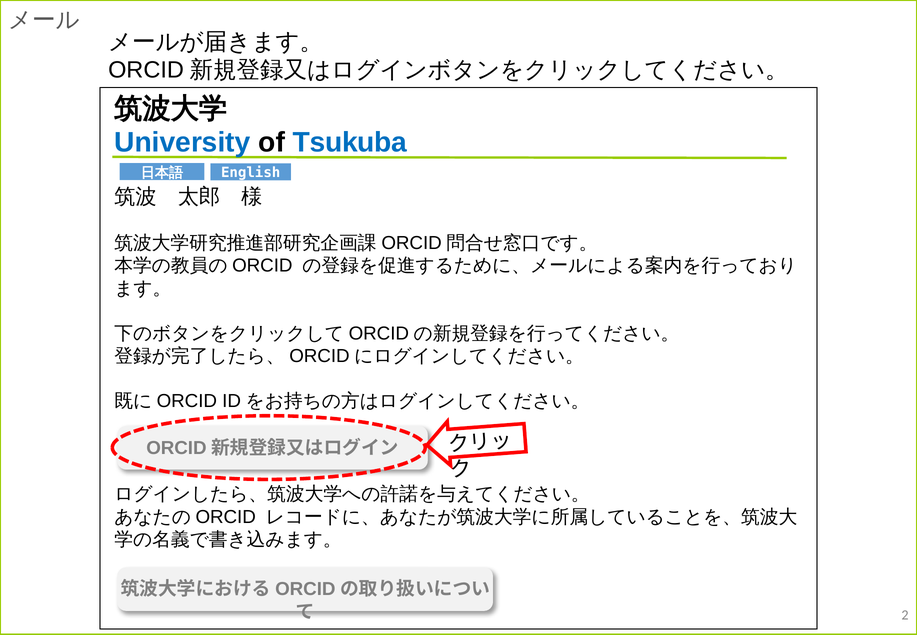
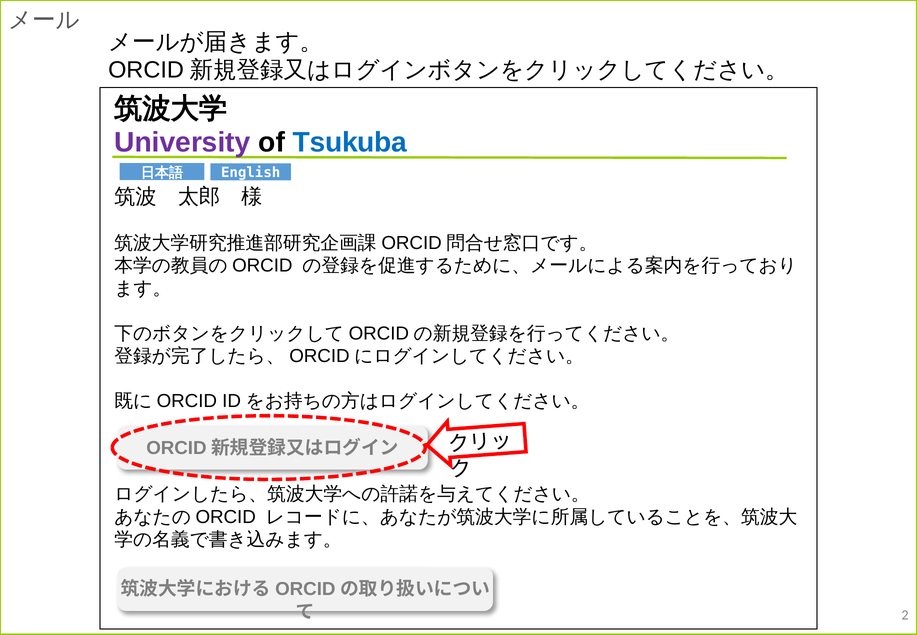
University colour: blue -> purple
